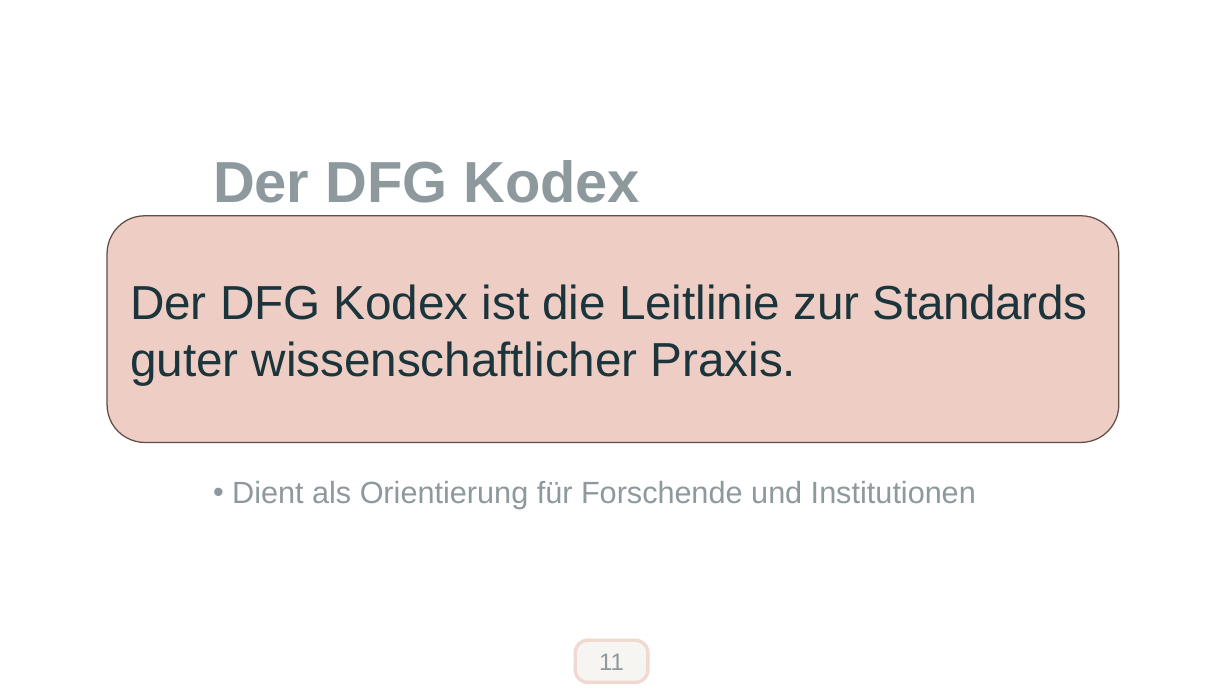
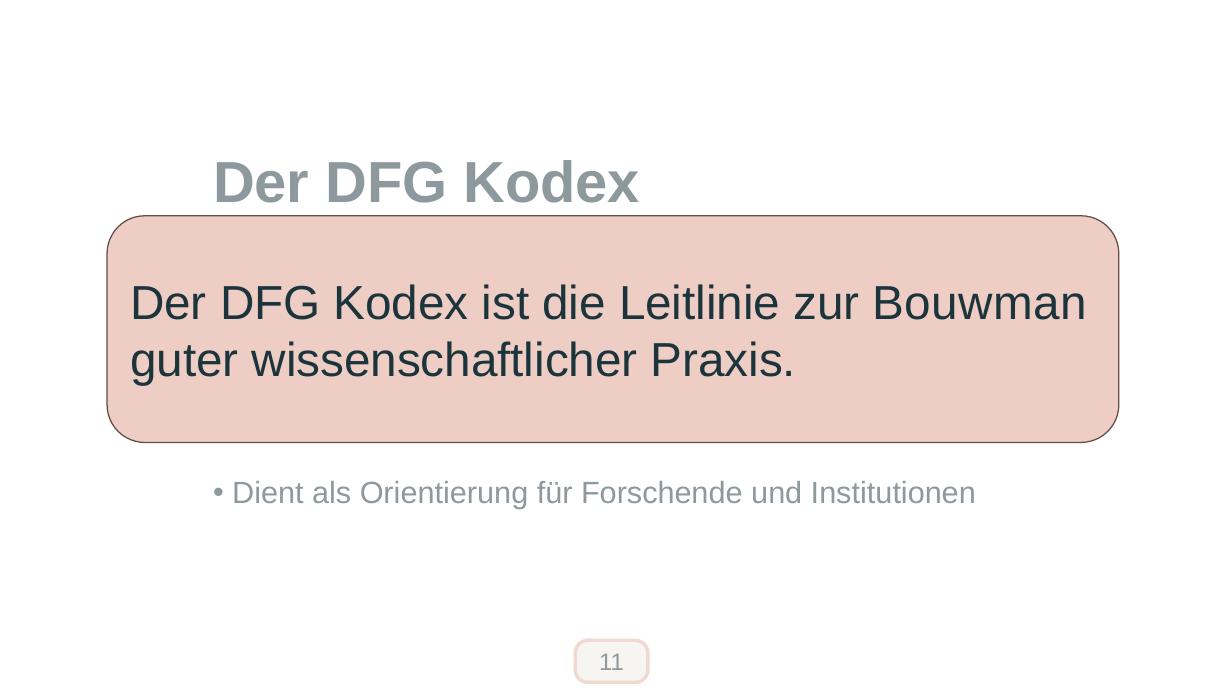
Standards: Standards -> Bouwman
